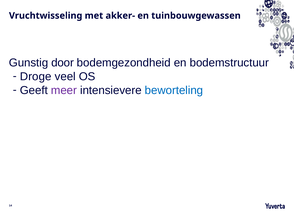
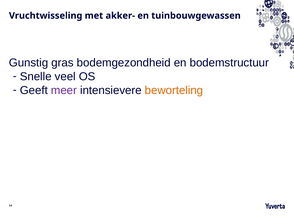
door: door -> gras
Droge: Droge -> Snelle
beworteling colour: blue -> orange
